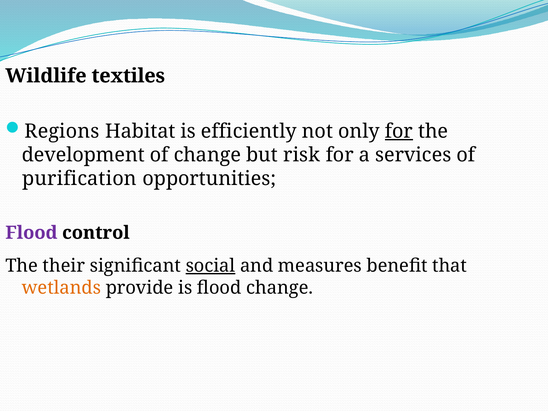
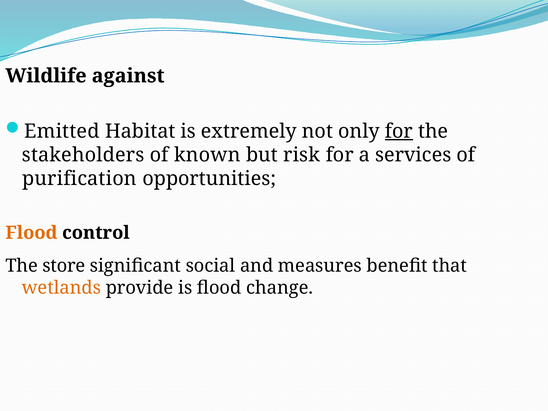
textiles: textiles -> against
Regions: Regions -> Emitted
efficiently: efficiently -> extremely
development: development -> stakeholders
of change: change -> known
Flood at (31, 233) colour: purple -> orange
their: their -> store
social underline: present -> none
